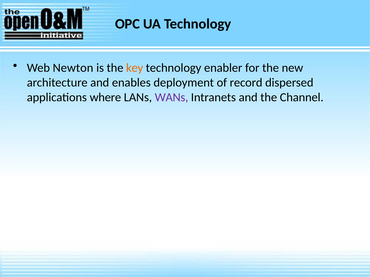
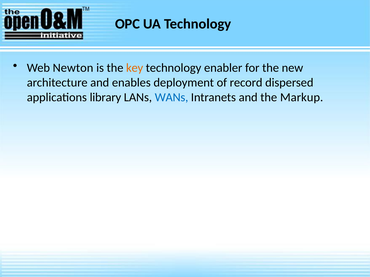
where: where -> library
WANs colour: purple -> blue
Channel: Channel -> Markup
